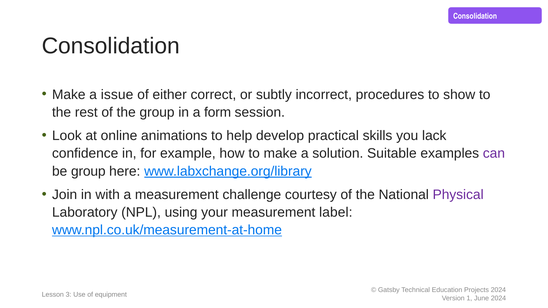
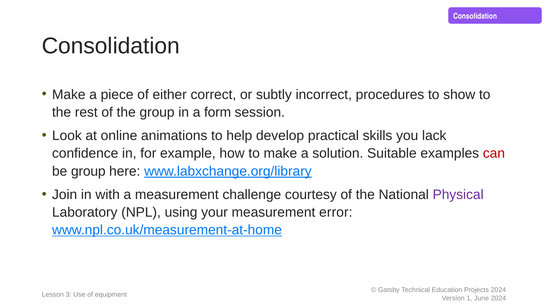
issue: issue -> piece
can colour: purple -> red
label: label -> error
